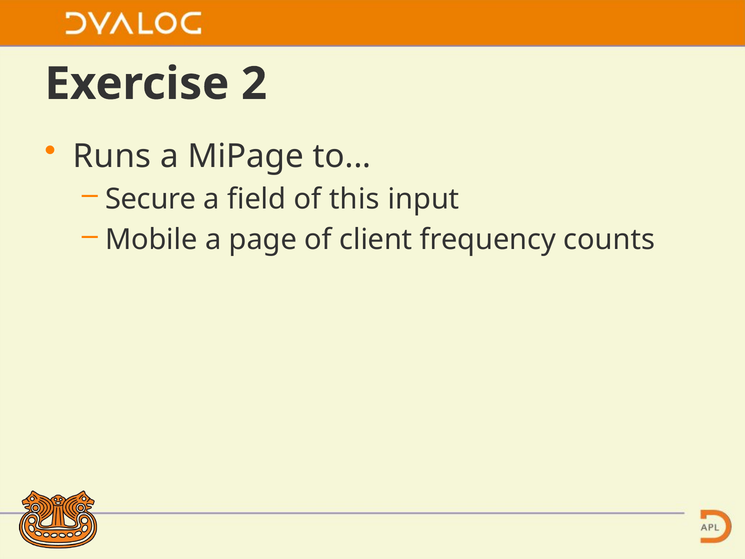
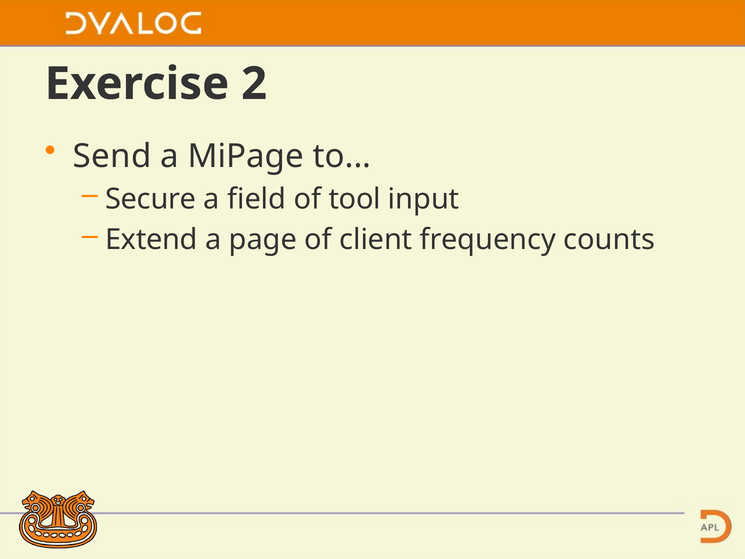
Runs: Runs -> Send
this: this -> tool
Mobile: Mobile -> Extend
